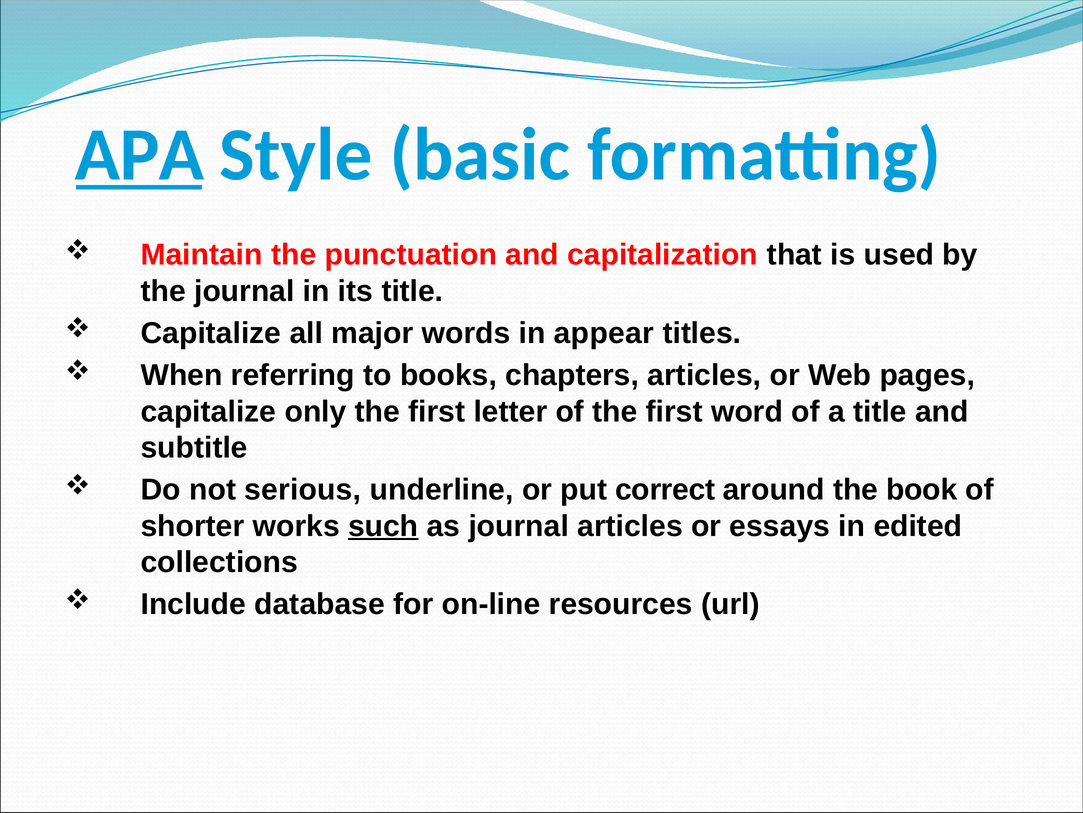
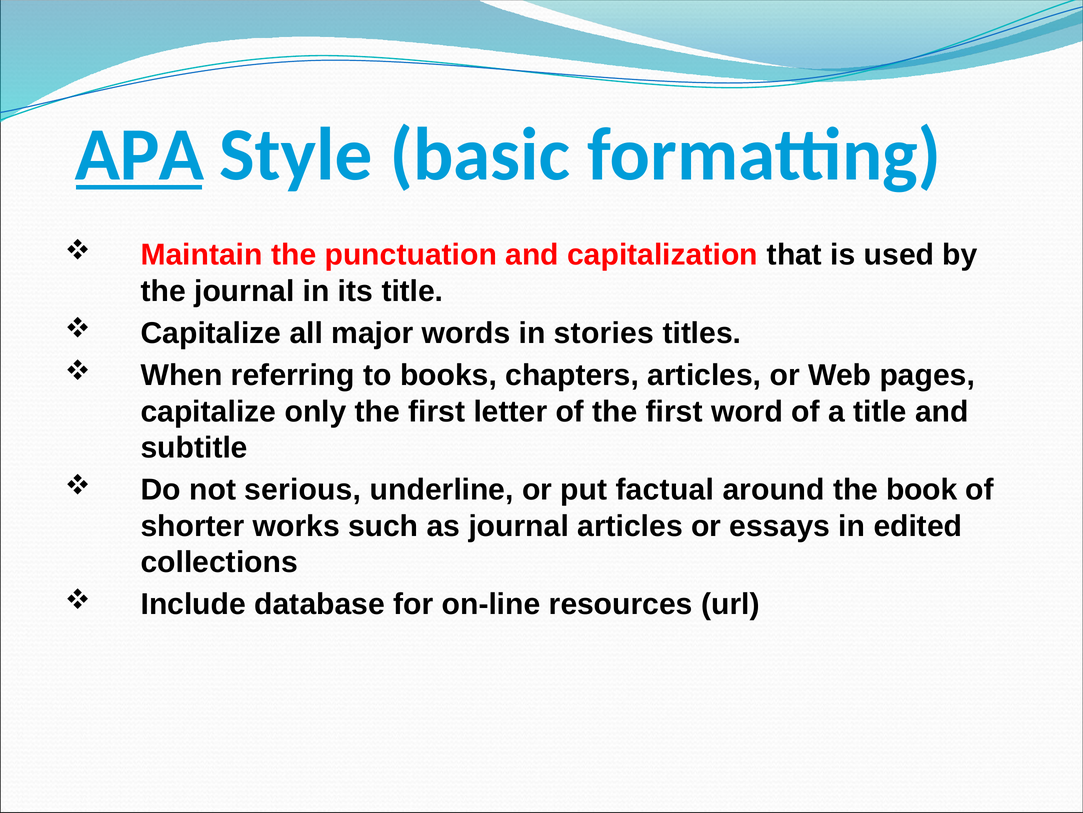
appear: appear -> stories
correct: correct -> factual
such underline: present -> none
